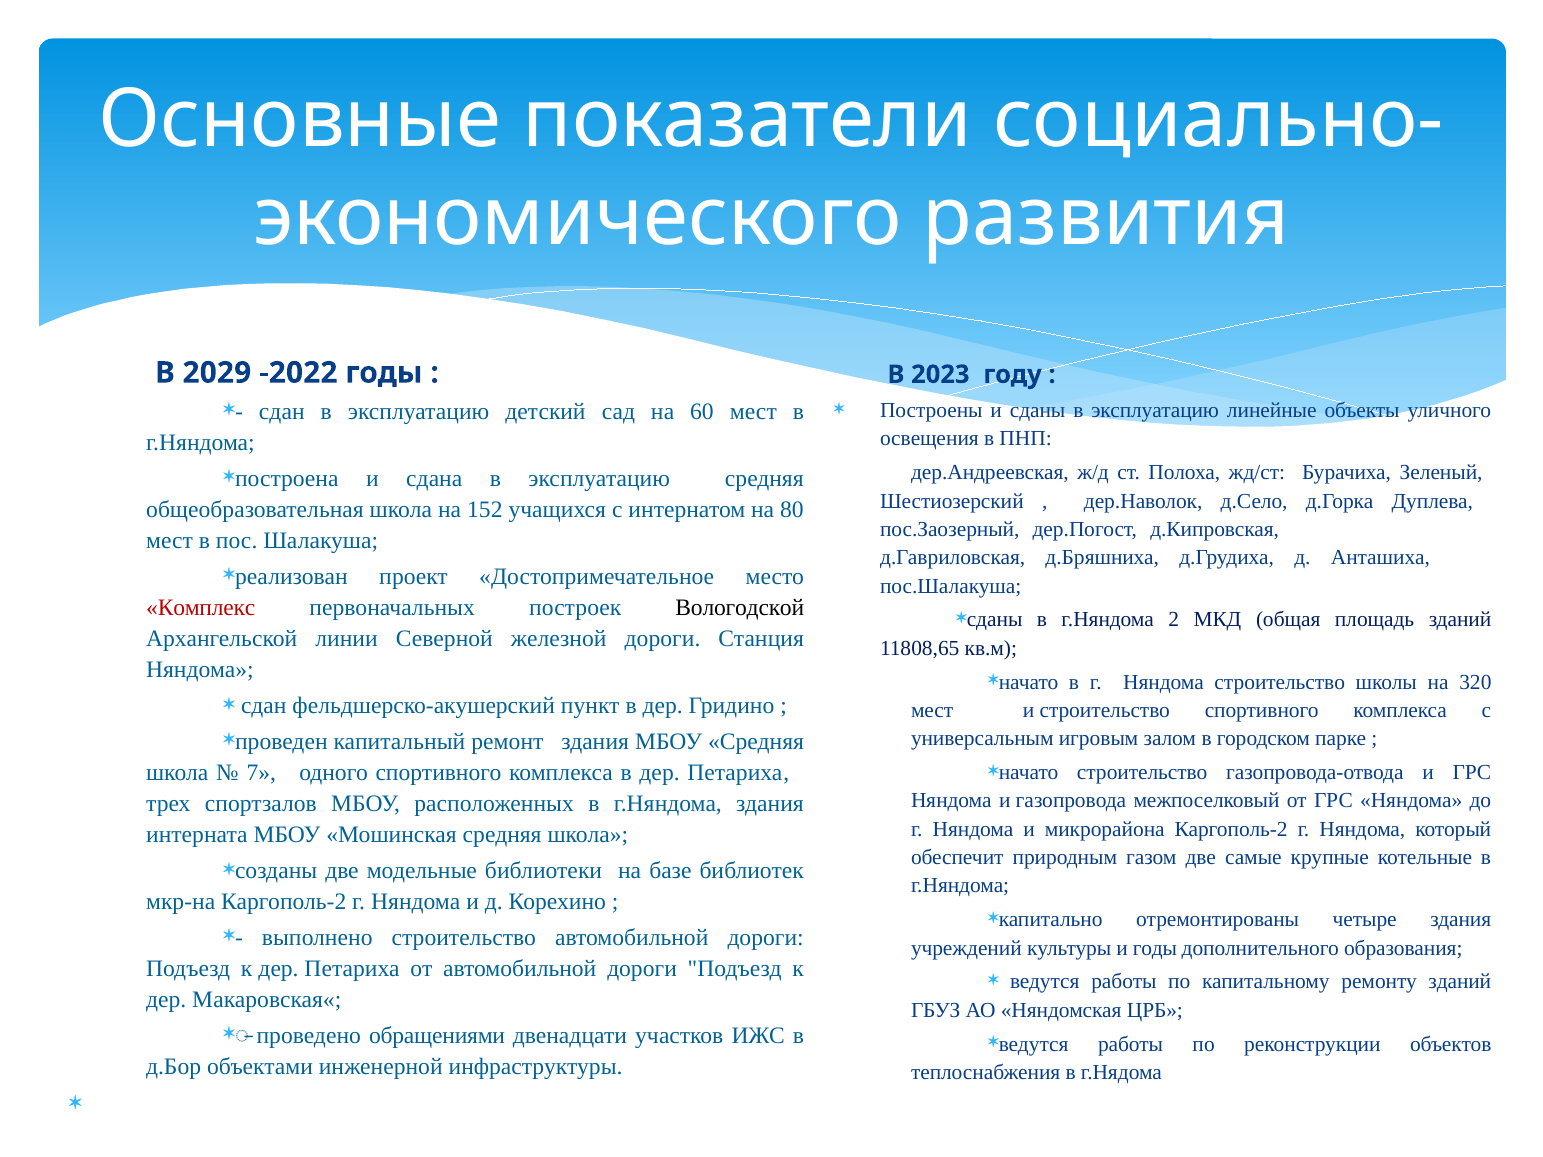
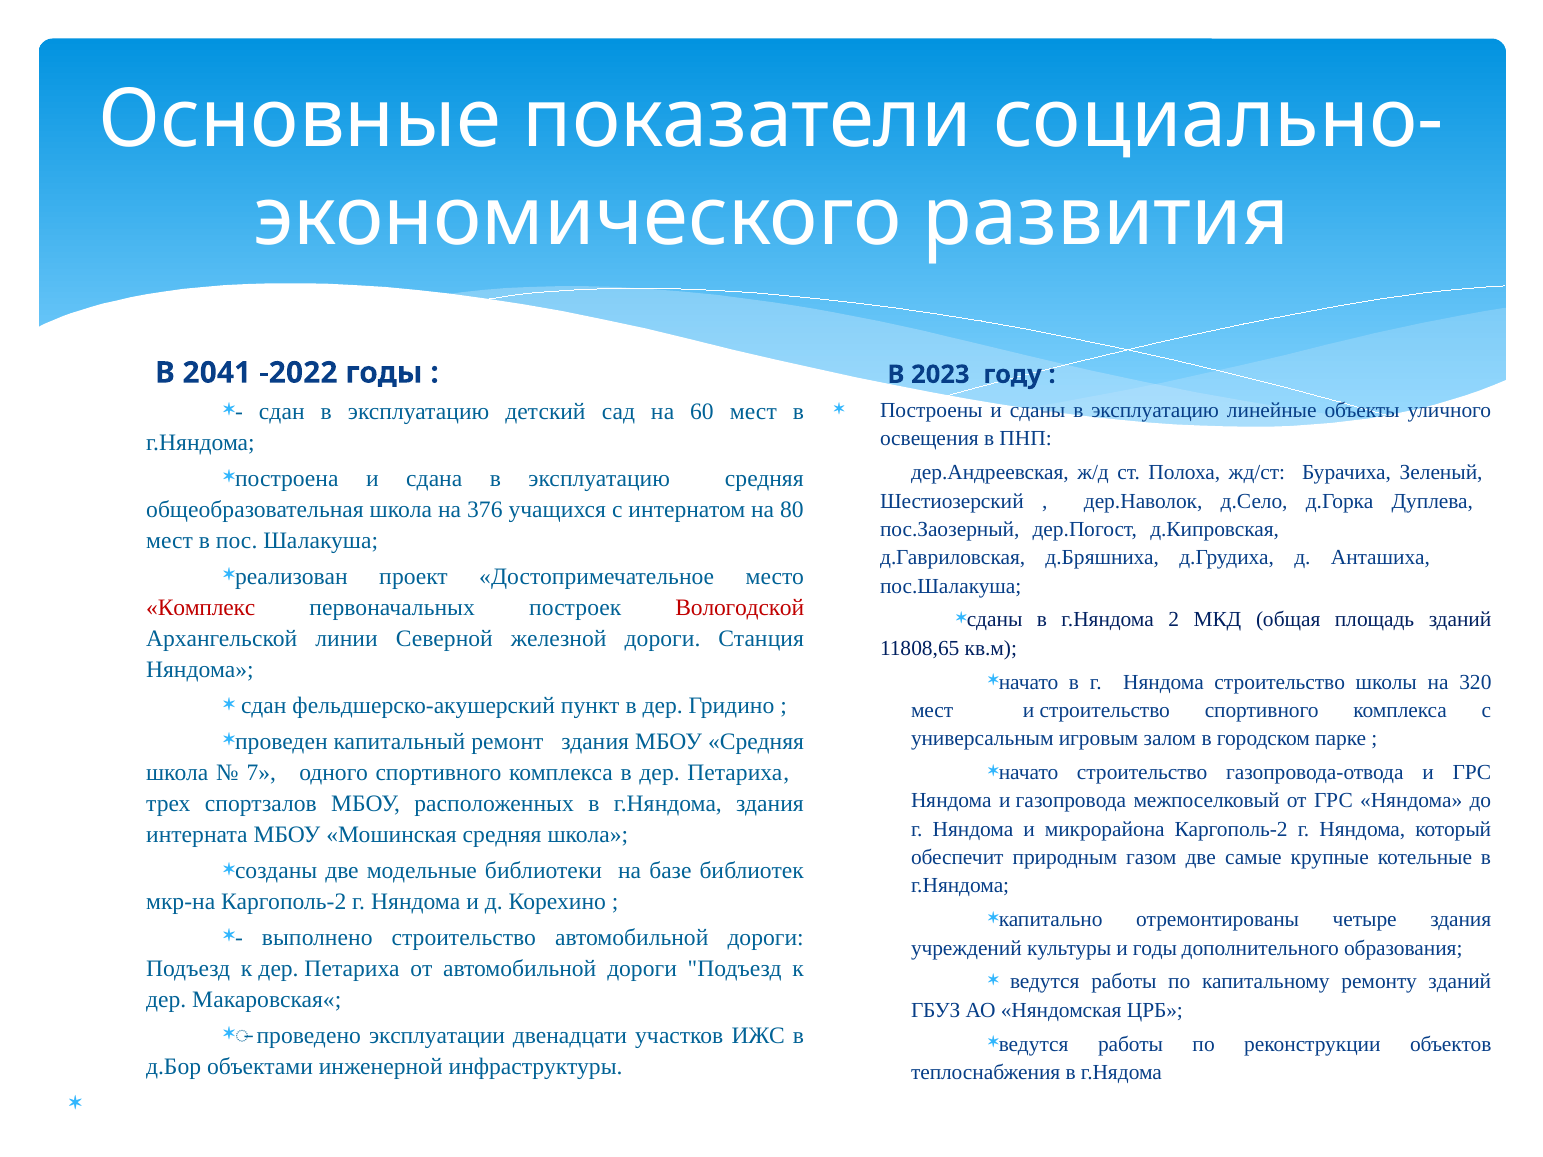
2029: 2029 -> 2041
152: 152 -> 376
Вологодской colour: black -> red
обращениями: обращениями -> эксплуатации
